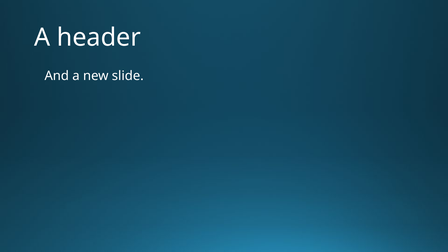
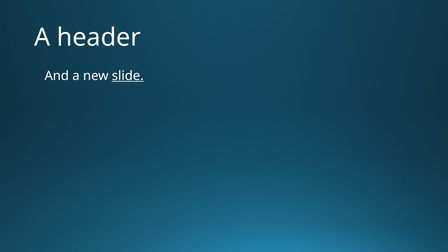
slide underline: none -> present
